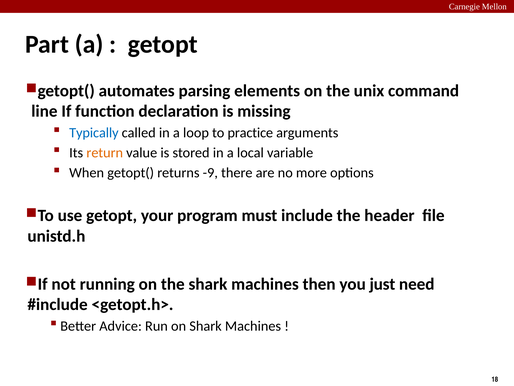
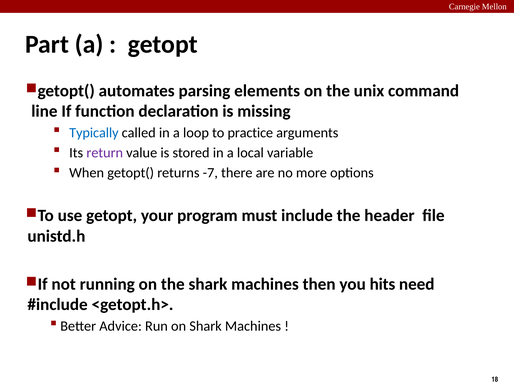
return colour: orange -> purple
-9: -9 -> -7
just: just -> hits
